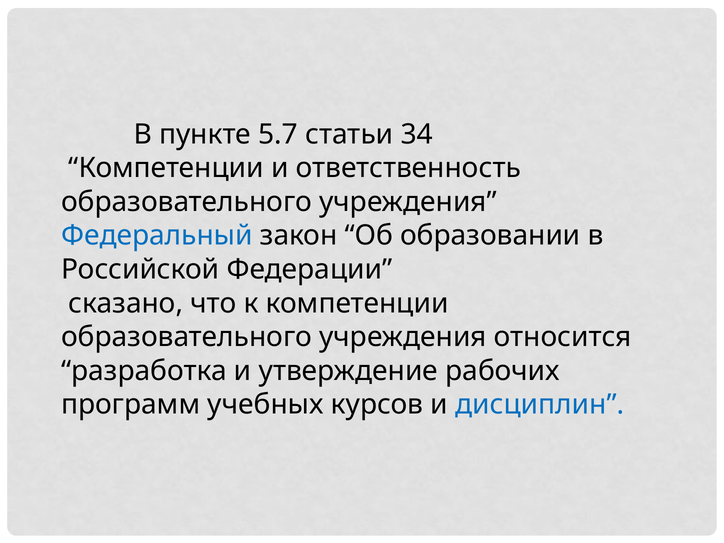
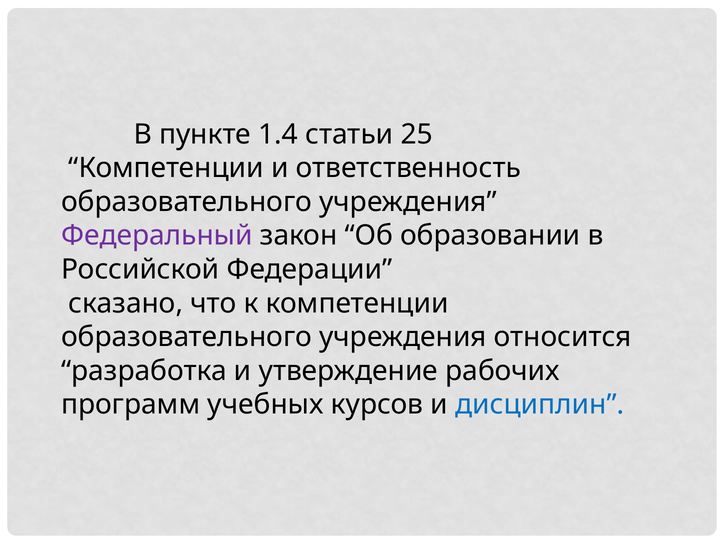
5.7: 5.7 -> 1.4
34: 34 -> 25
Федеральный colour: blue -> purple
